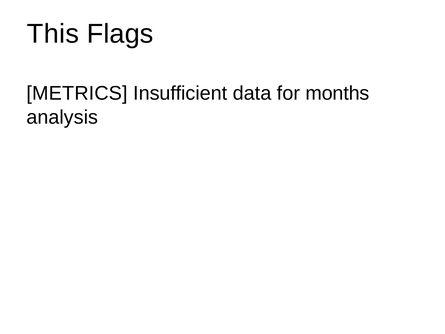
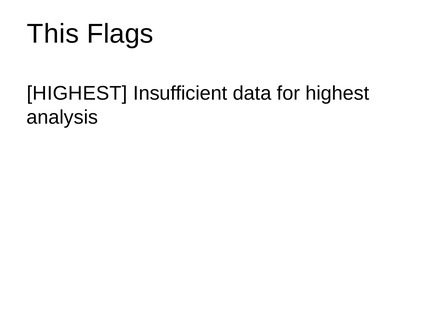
METRICS at (77, 93): METRICS -> HIGHEST
for months: months -> highest
